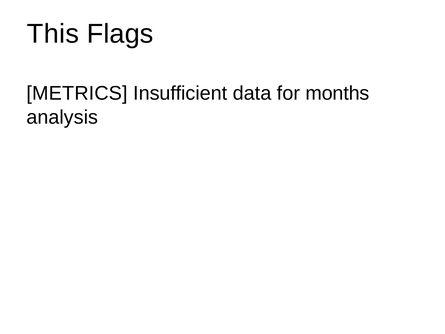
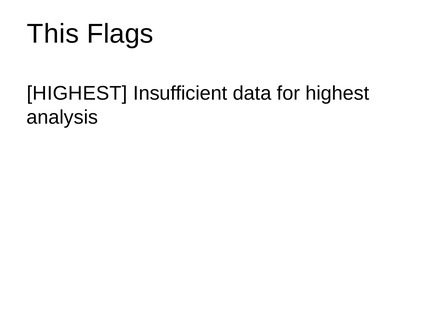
METRICS at (77, 93): METRICS -> HIGHEST
for months: months -> highest
